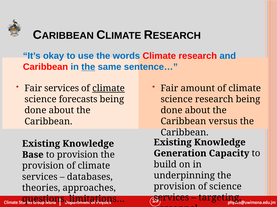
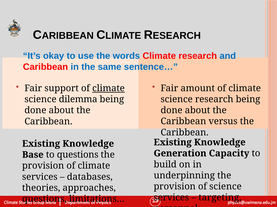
the at (88, 67) underline: present -> none
Fair services: services -> support
forecasts: forecasts -> dilemma
to provision: provision -> questions
